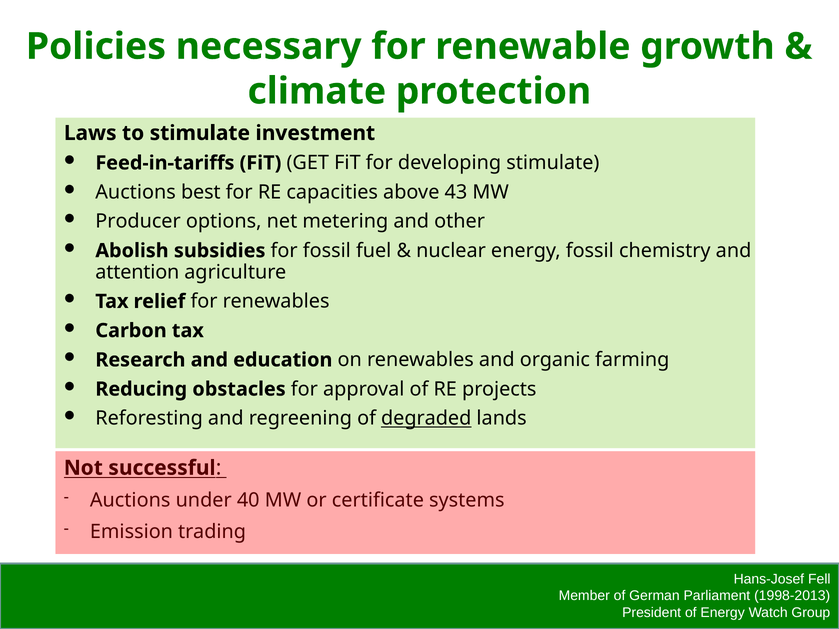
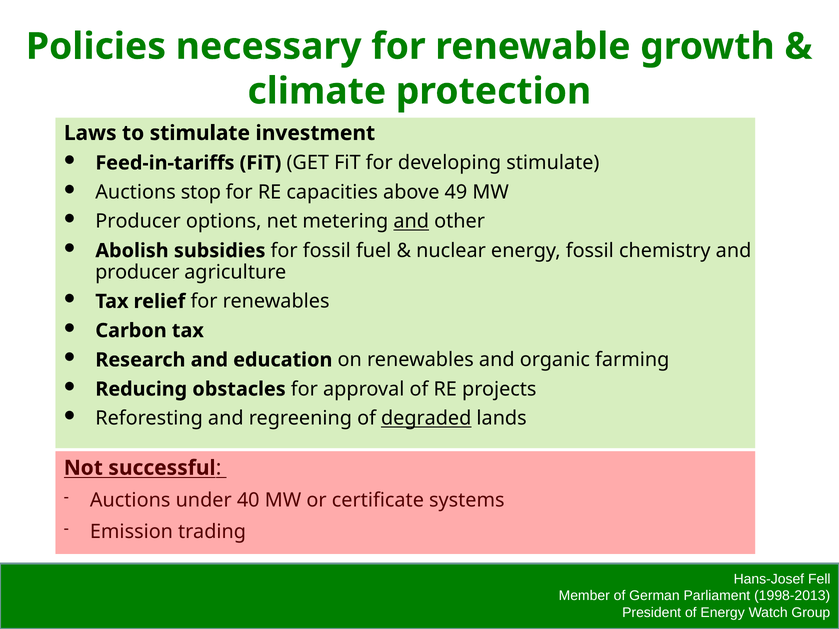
best: best -> stop
43: 43 -> 49
and at (411, 222) underline: none -> present
attention at (137, 272): attention -> producer
